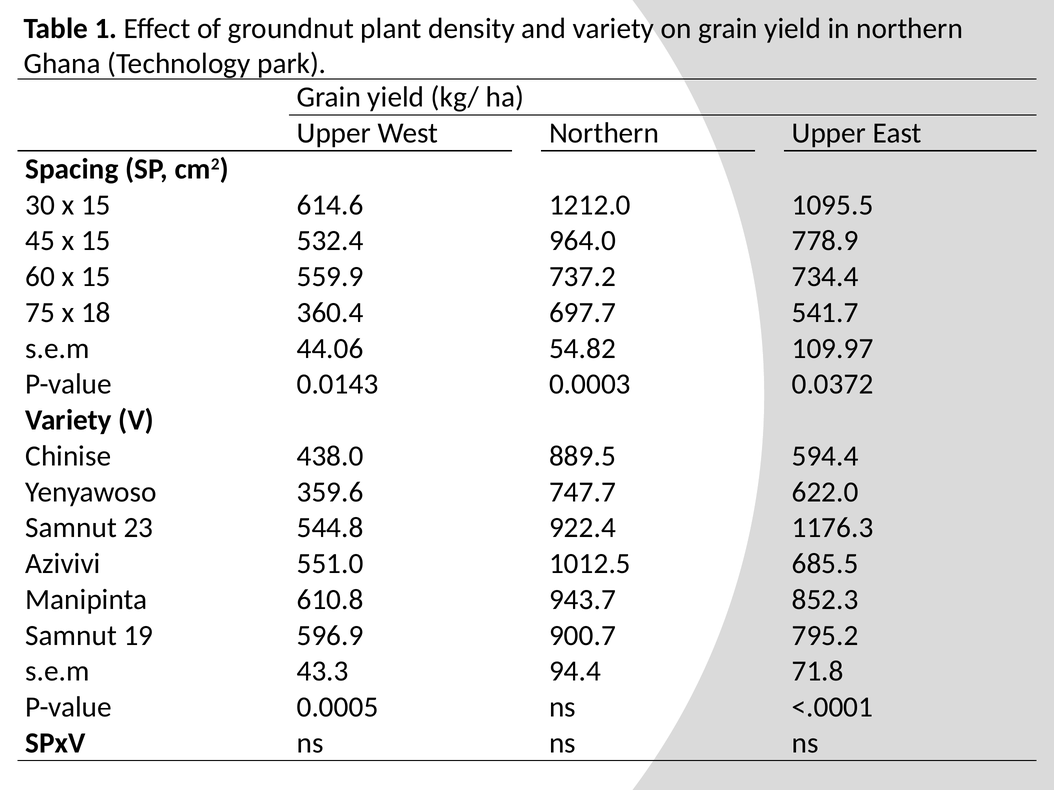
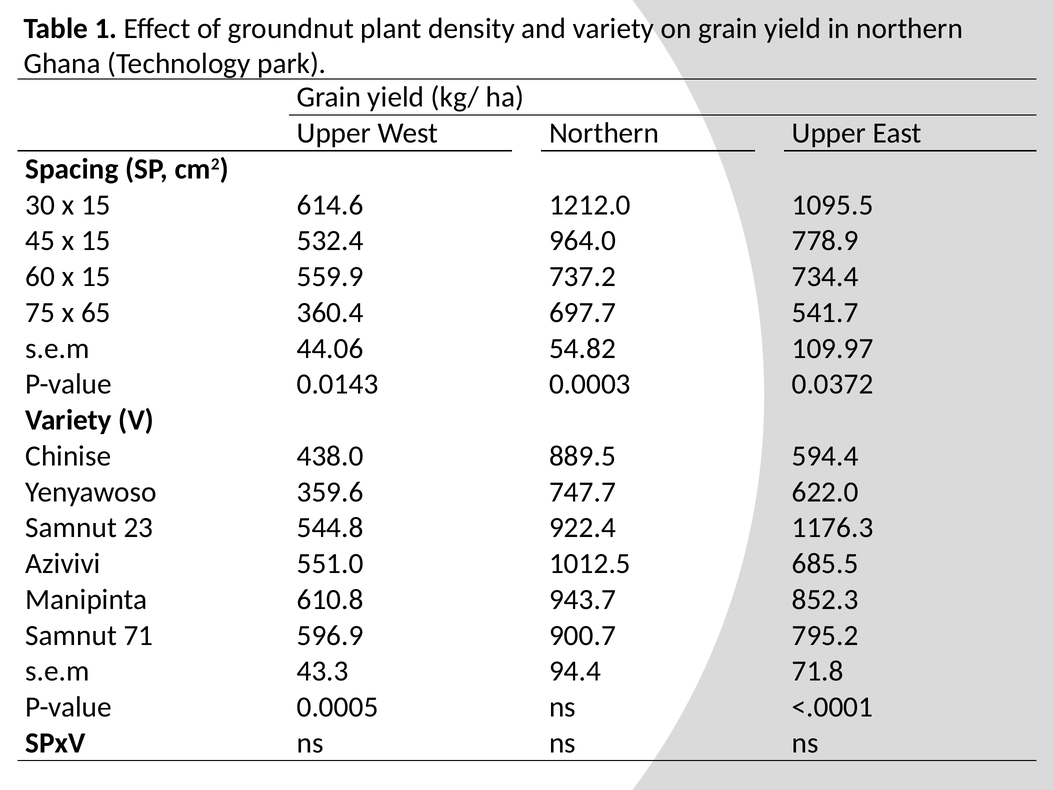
18: 18 -> 65
19: 19 -> 71
